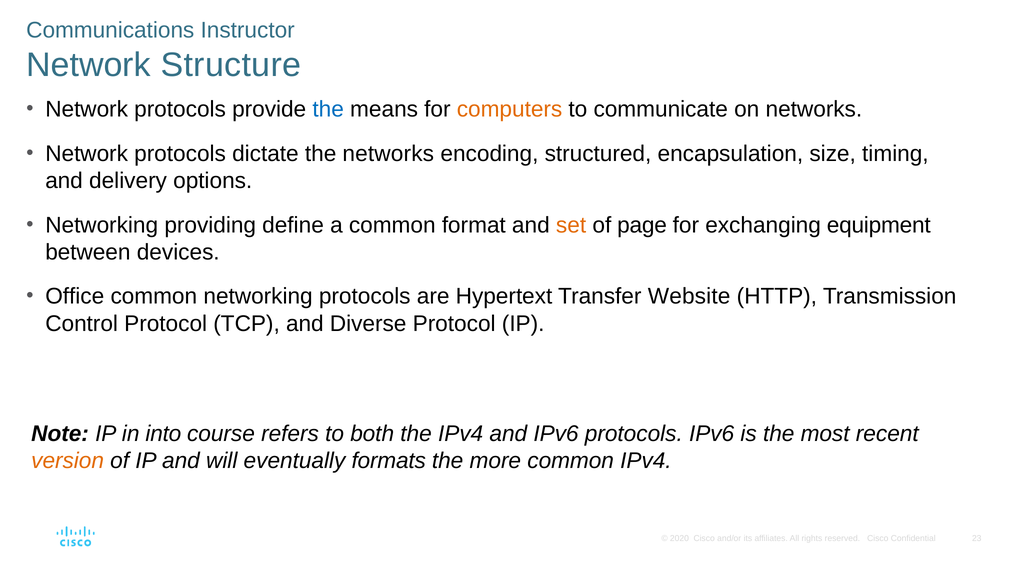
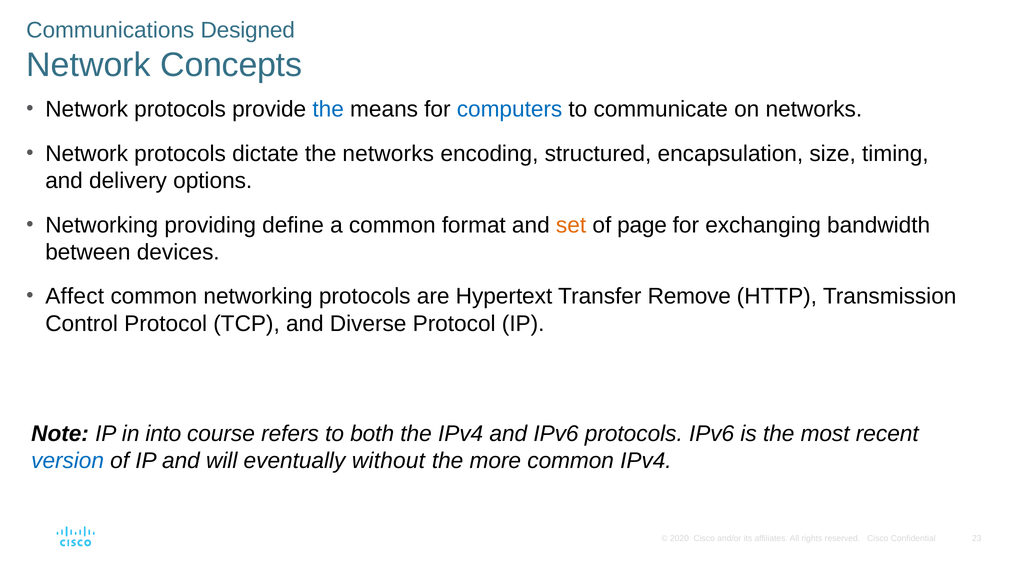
Instructor: Instructor -> Designed
Structure: Structure -> Concepts
computers colour: orange -> blue
equipment: equipment -> bandwidth
Office: Office -> Affect
Website: Website -> Remove
version colour: orange -> blue
formats: formats -> without
